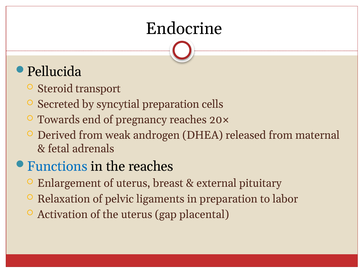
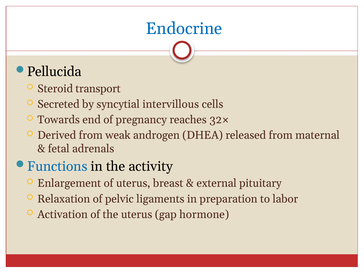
Endocrine colour: black -> blue
syncytial preparation: preparation -> intervillous
20×: 20× -> 32×
the reaches: reaches -> activity
placental: placental -> hormone
